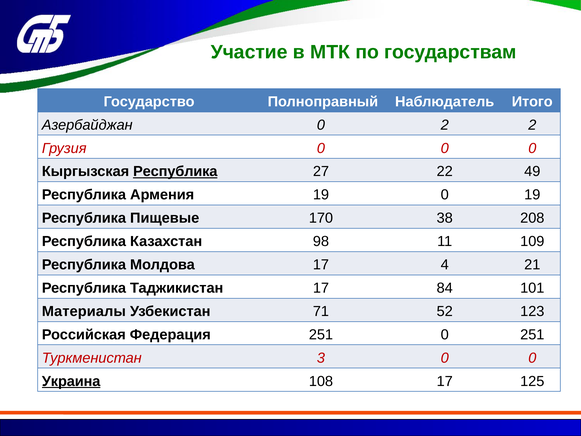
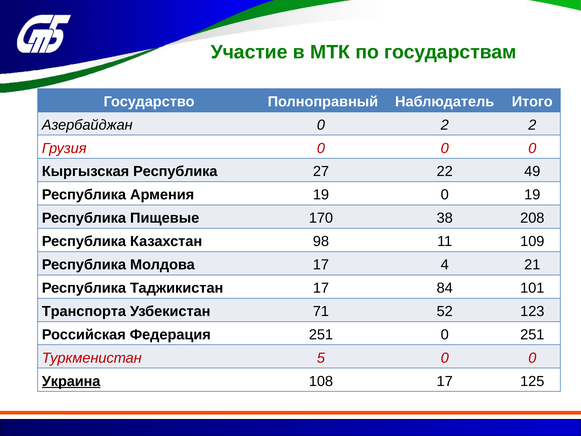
Республика at (175, 171) underline: present -> none
Материалы: Материалы -> Транспорта
3: 3 -> 5
